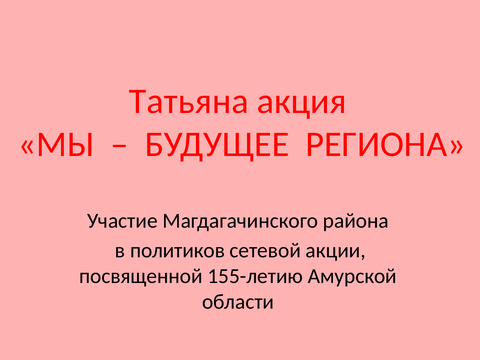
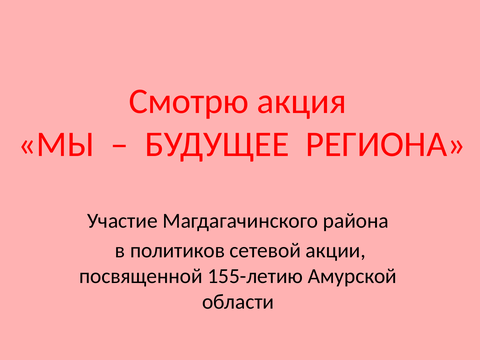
Татьяна: Татьяна -> Смотрю
